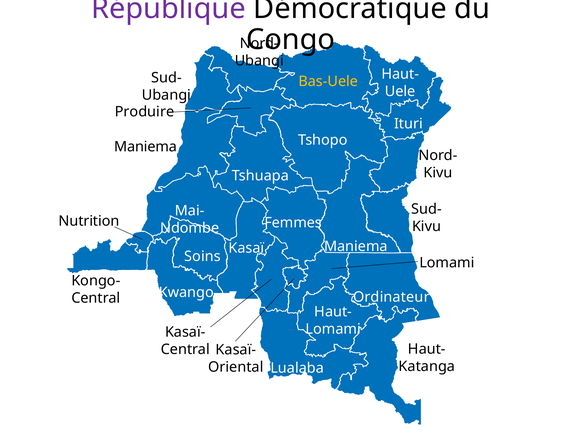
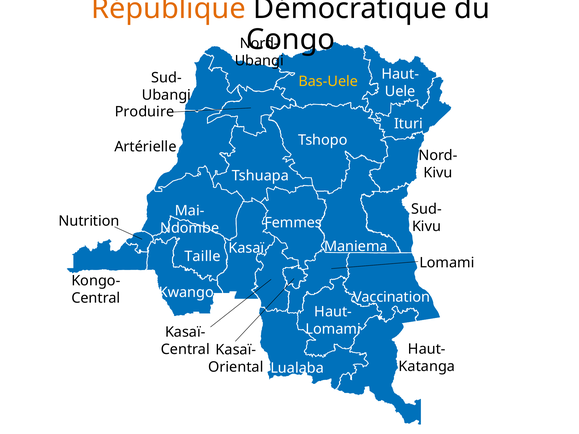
République colour: purple -> orange
Maniema at (146, 147): Maniema -> Artérielle
Soins: Soins -> Taille
Ordinateur: Ordinateur -> Vaccination
